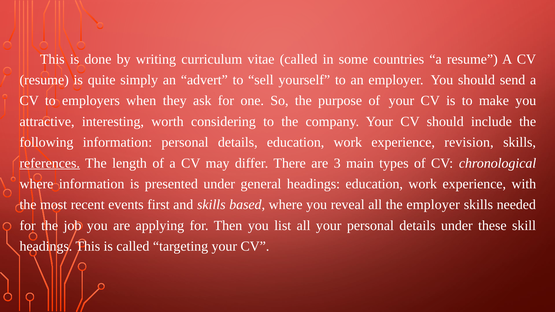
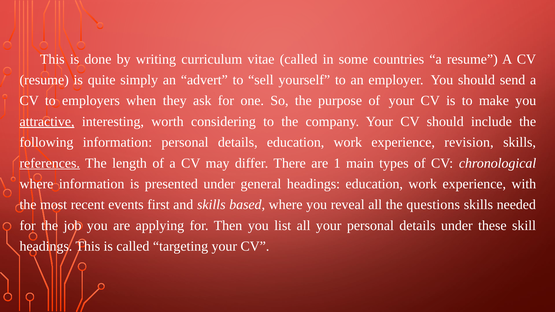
attractive underline: none -> present
3: 3 -> 1
the employer: employer -> questions
